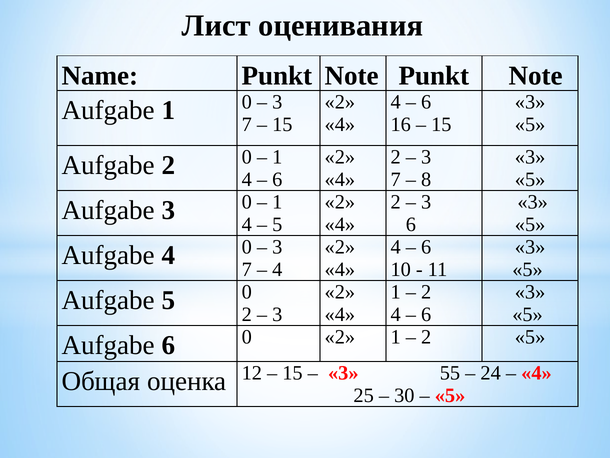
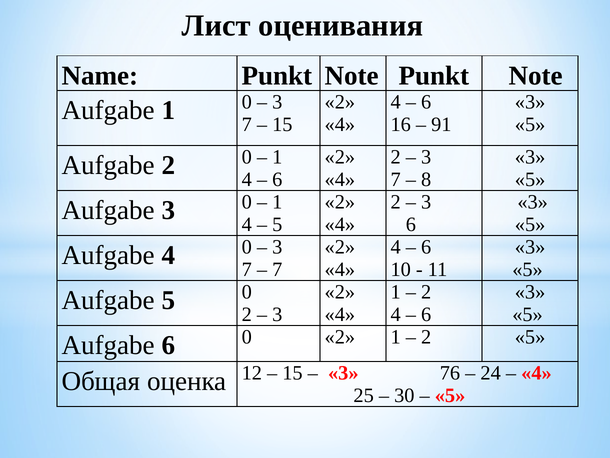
15 at (441, 124): 15 -> 91
4 at (277, 269): 4 -> 7
55: 55 -> 76
